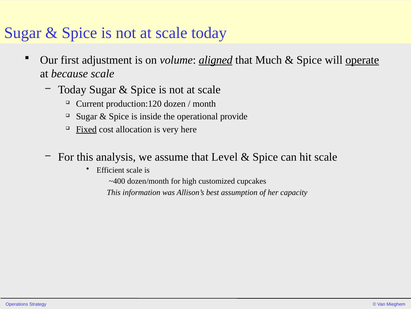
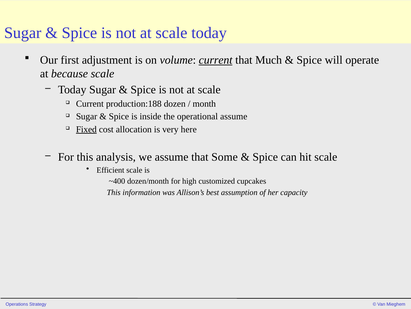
volume aligned: aligned -> current
operate underline: present -> none
production:120: production:120 -> production:188
operational provide: provide -> assume
Level: Level -> Some
